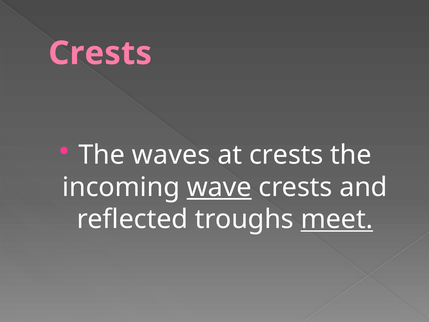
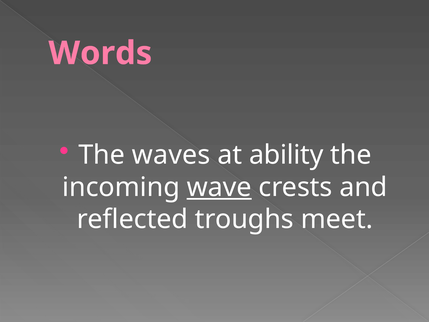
Crests at (100, 53): Crests -> Words
at crests: crests -> ability
meet underline: present -> none
